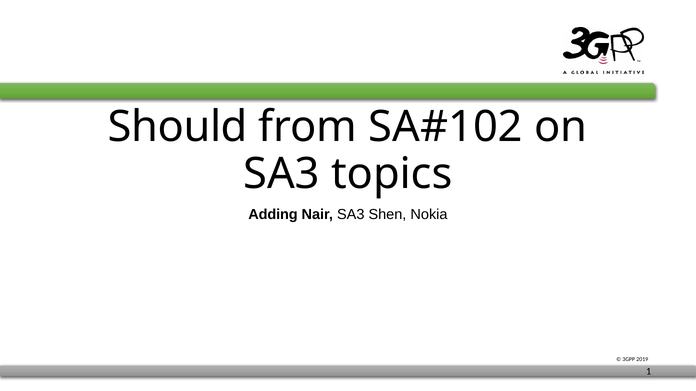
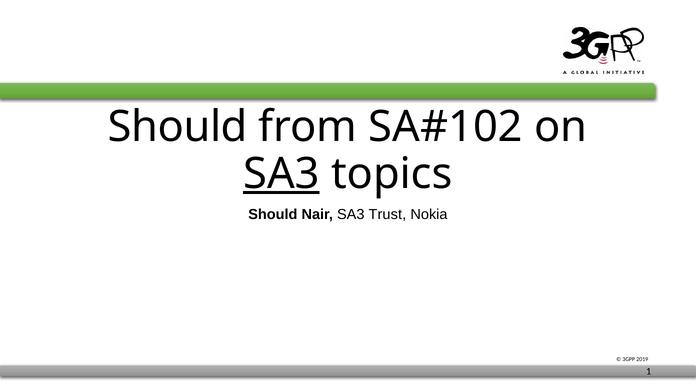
SA3 at (281, 174) underline: none -> present
Adding at (273, 215): Adding -> Should
Shen: Shen -> Trust
